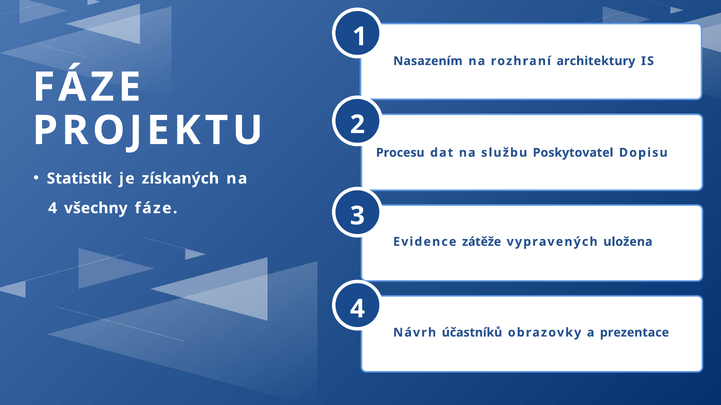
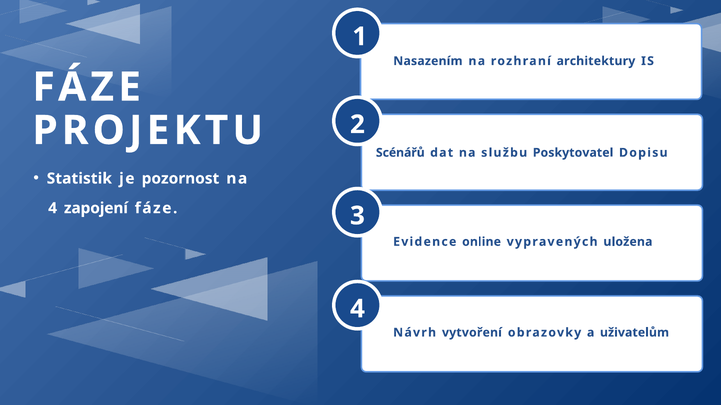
Procesu: Procesu -> Scénářů
získaných: získaných -> pozornost
všechny: všechny -> zapojení
zátěže: zátěže -> online
účastníků: účastníků -> vytvoření
prezentace: prezentace -> uživatelům
